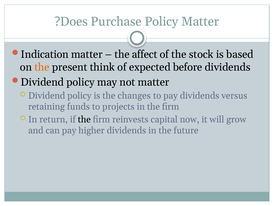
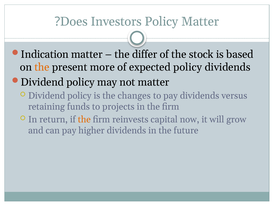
Purchase: Purchase -> Investors
affect: affect -> differ
think: think -> more
expected before: before -> policy
the at (84, 119) colour: black -> orange
